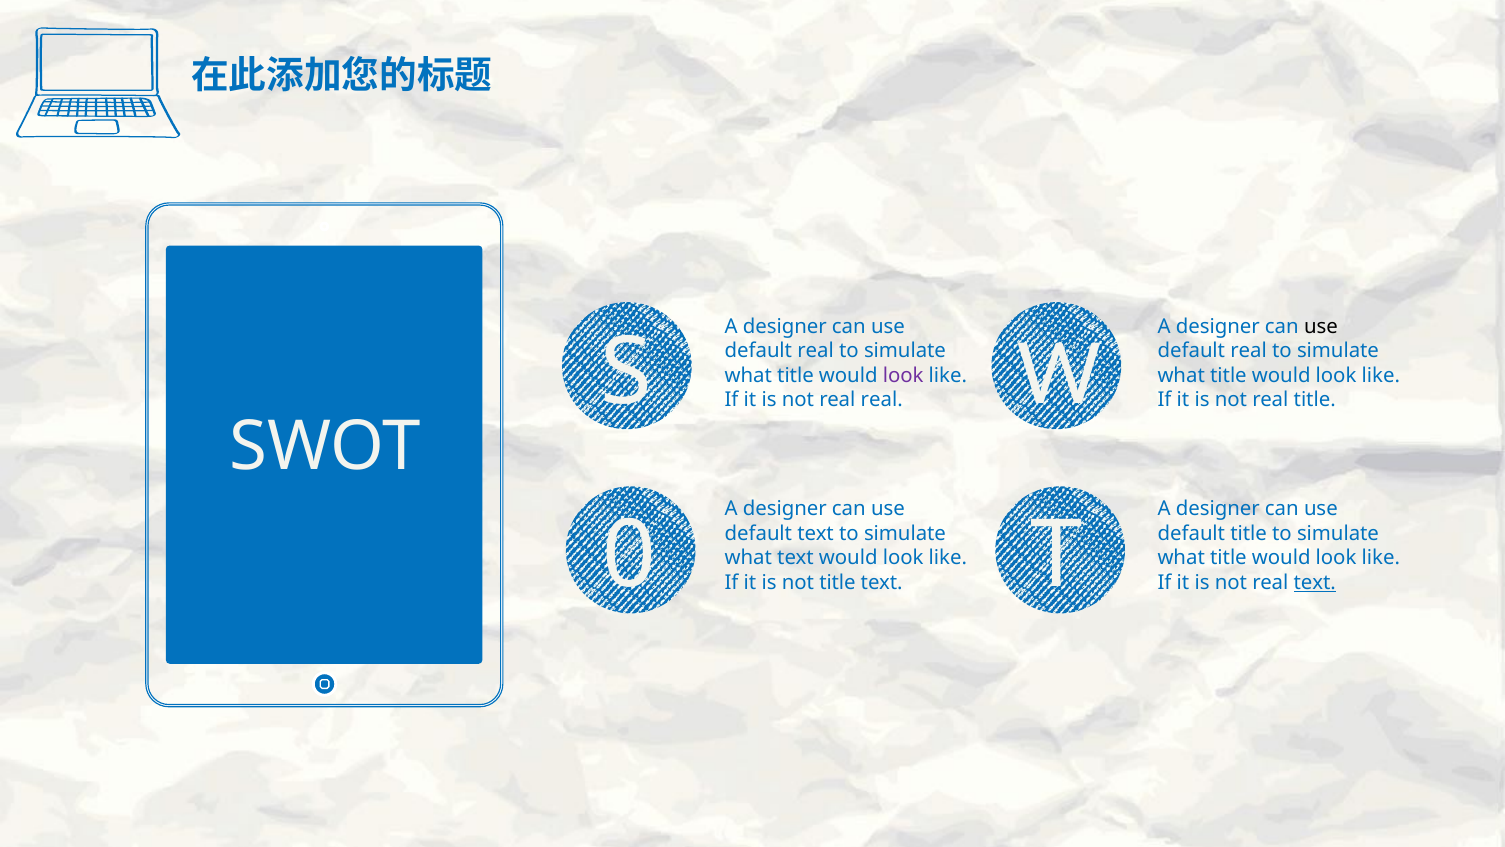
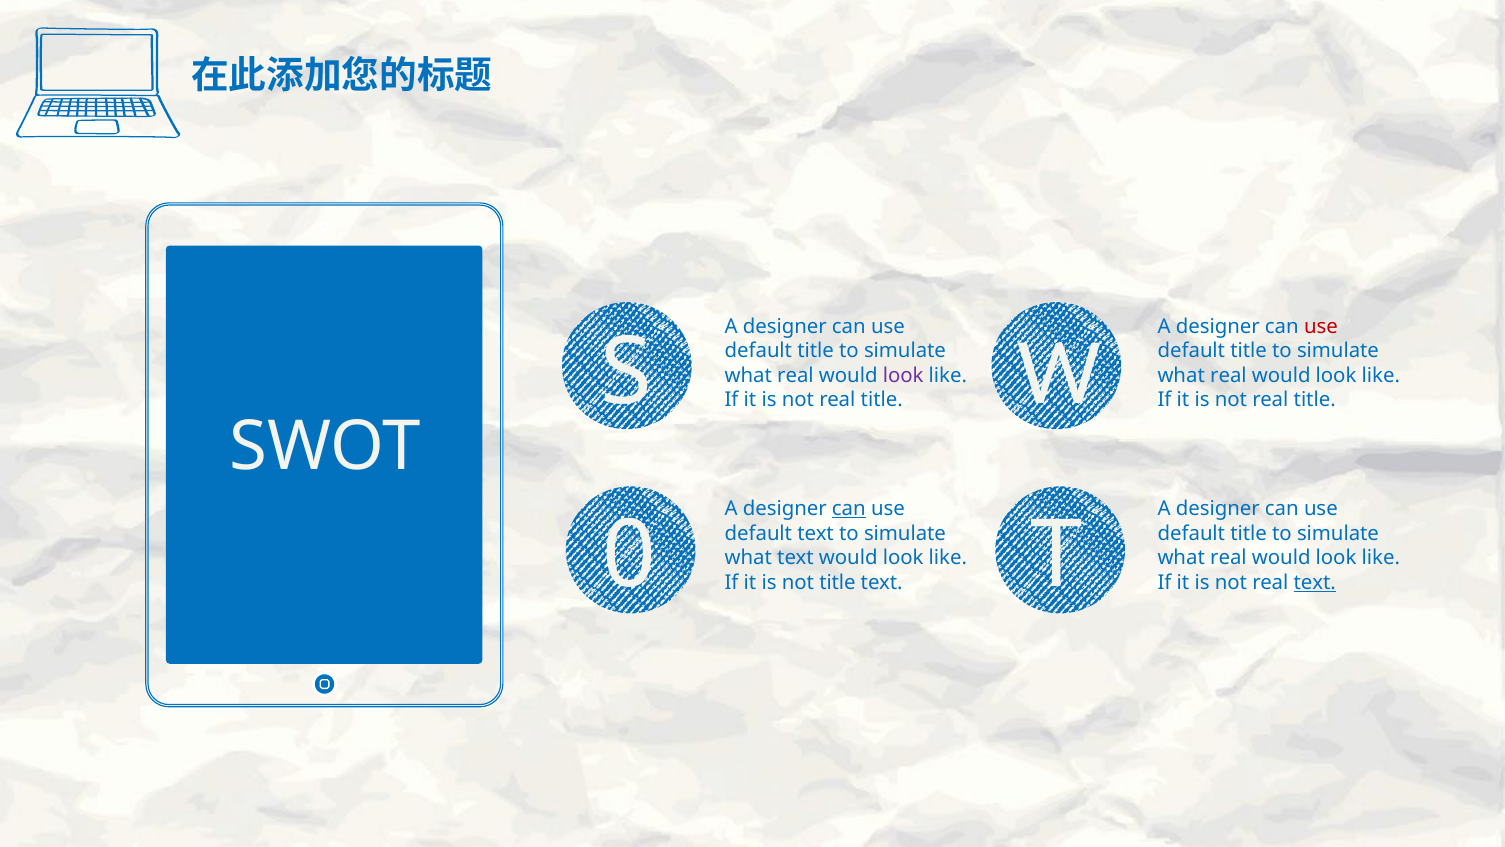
use at (1321, 326) colour: black -> red
real at (816, 351): real -> title
real at (1249, 351): real -> title
title at (795, 375): title -> real
title at (1228, 375): title -> real
real at (882, 400): real -> title
can at (849, 509) underline: none -> present
title at (1228, 558): title -> real
